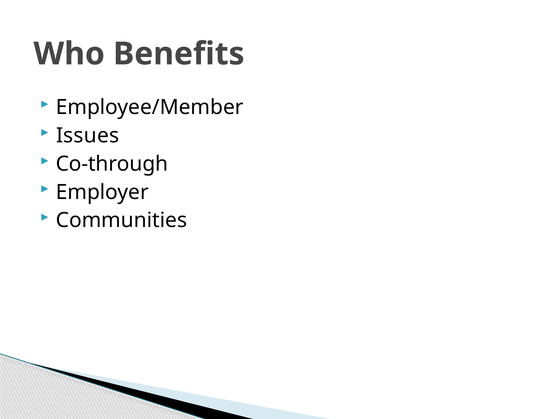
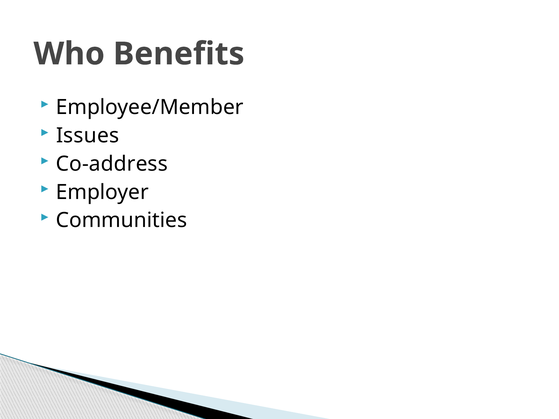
Co-through: Co-through -> Co-address
